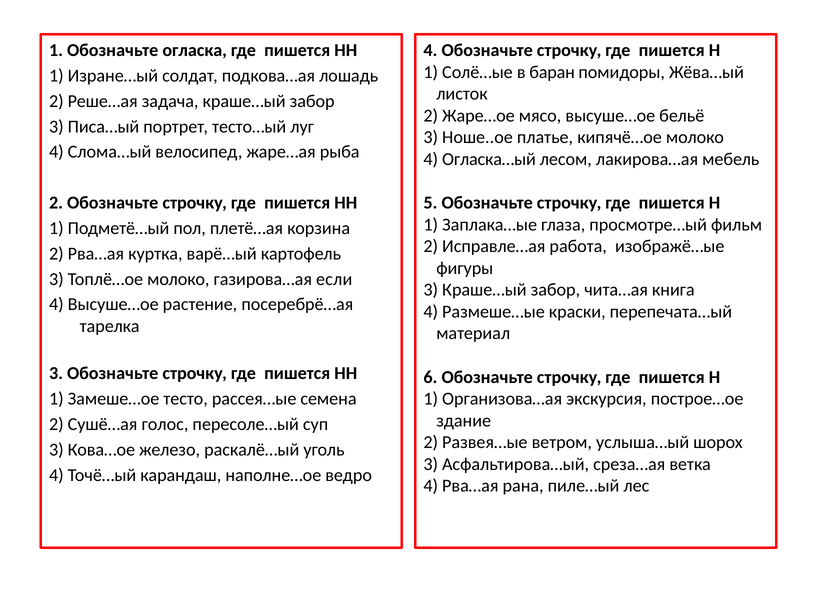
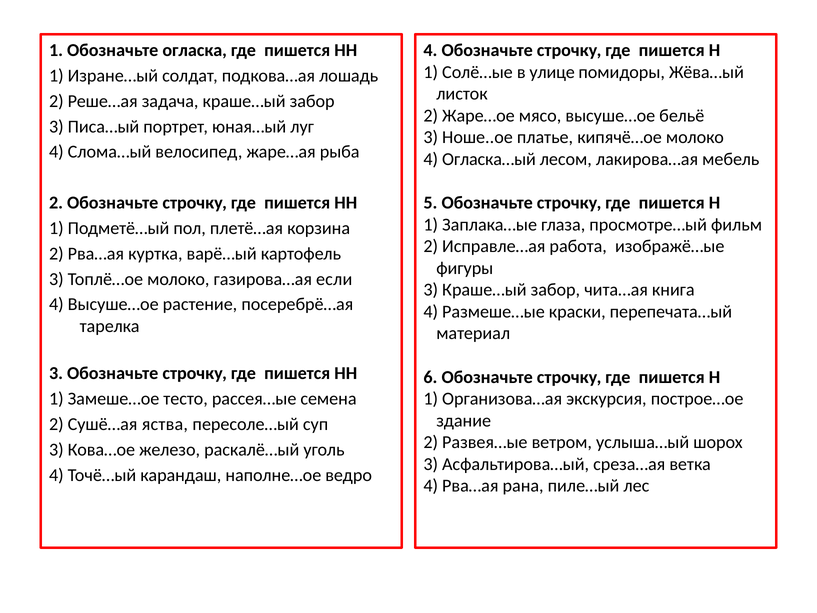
баран: баран -> улице
тесто…ый: тесто…ый -> юная…ый
голос: голос -> яства
